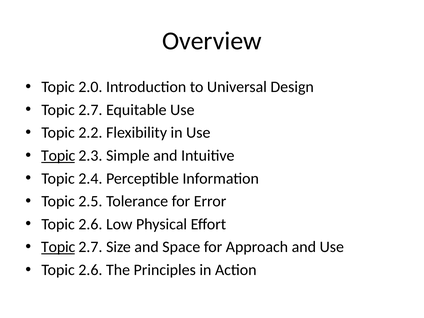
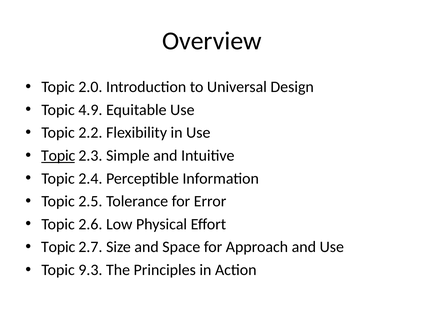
2.7 at (90, 110): 2.7 -> 4.9
Topic at (58, 247) underline: present -> none
2.6 at (90, 270): 2.6 -> 9.3
